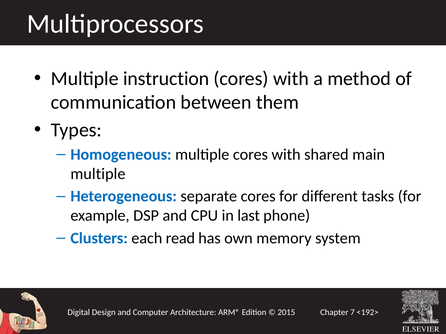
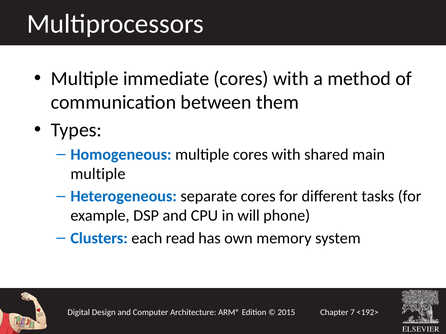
instruction: instruction -> immediate
last: last -> will
